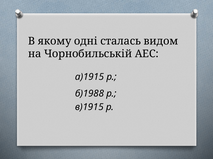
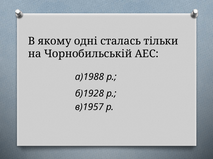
видом: видом -> тільки
а)1915: а)1915 -> а)1988
б)1988: б)1988 -> б)1928
в)1915: в)1915 -> в)1957
